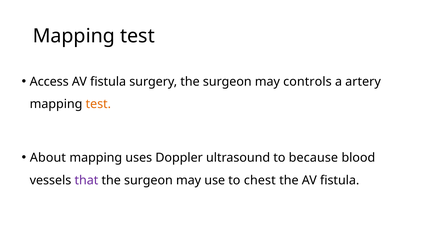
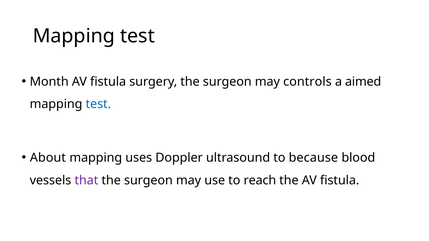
Access: Access -> Month
artery: artery -> aimed
test at (98, 104) colour: orange -> blue
chest: chest -> reach
